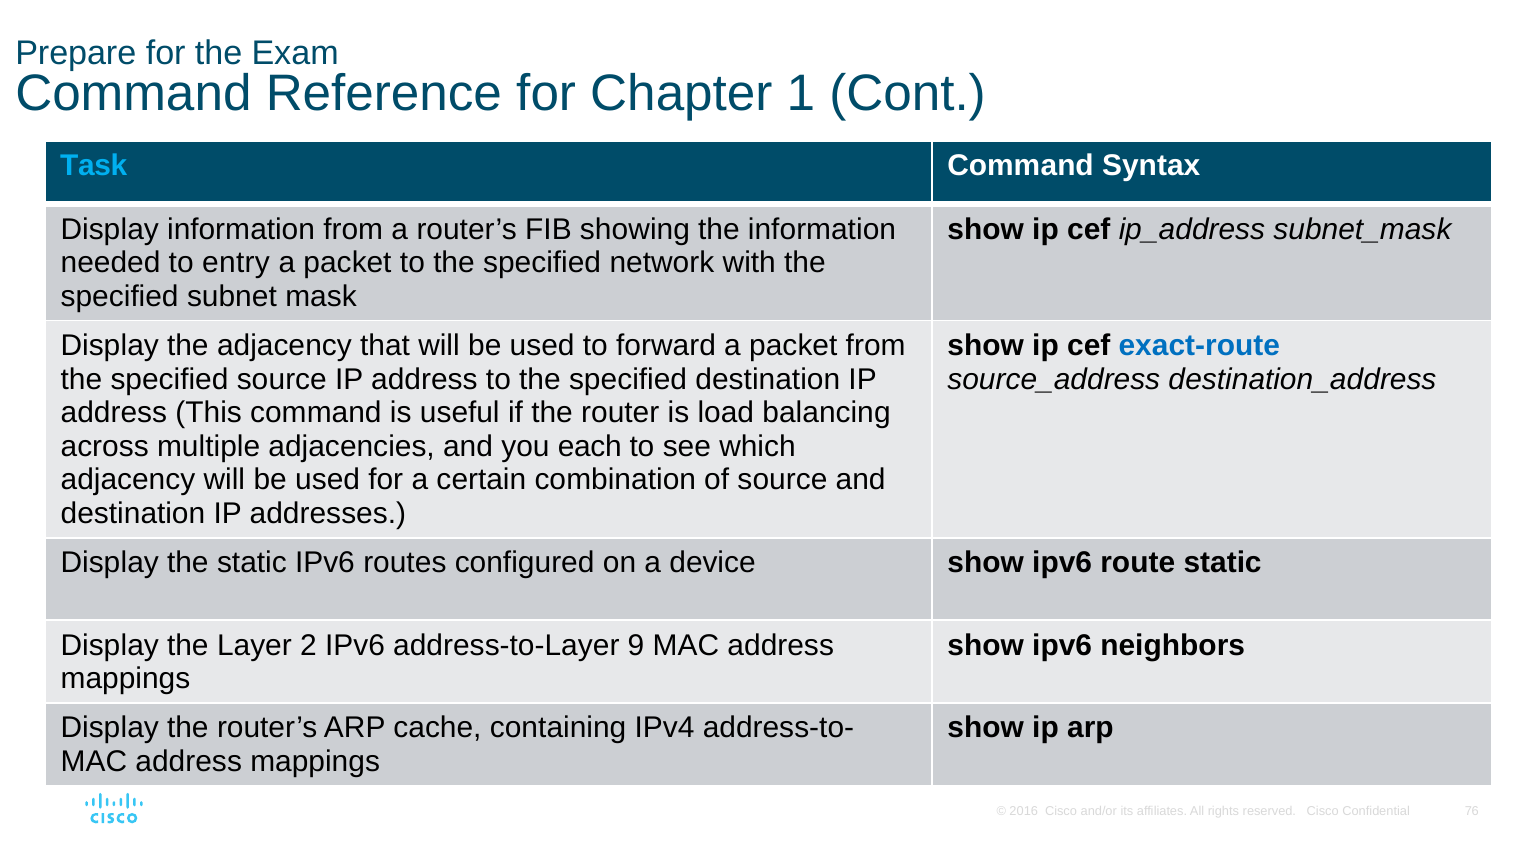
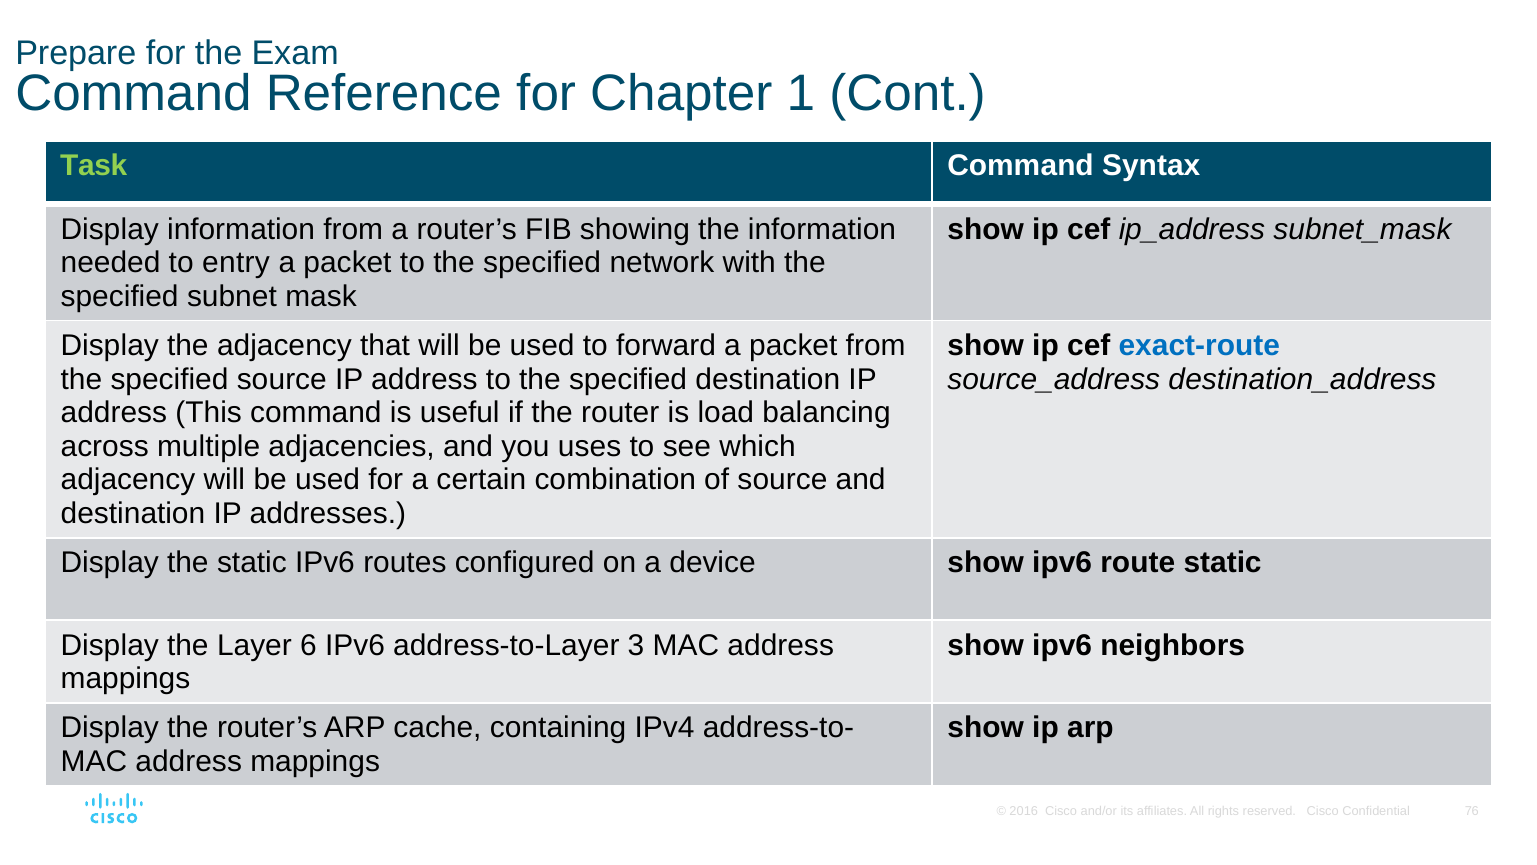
Task colour: light blue -> light green
each: each -> uses
2: 2 -> 6
9: 9 -> 3
